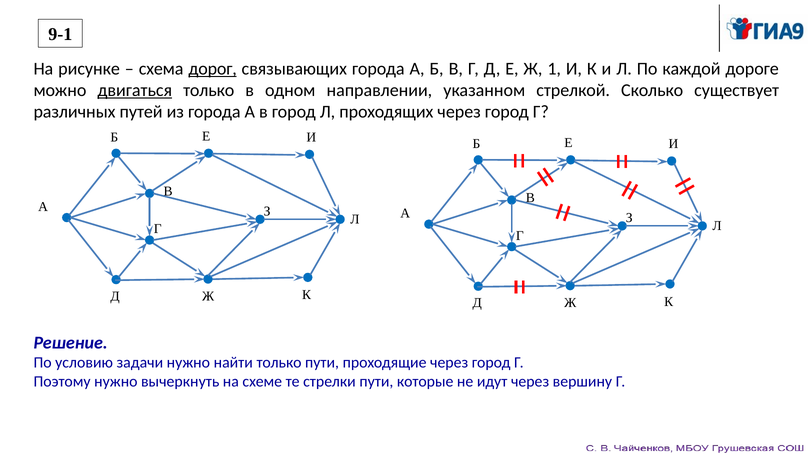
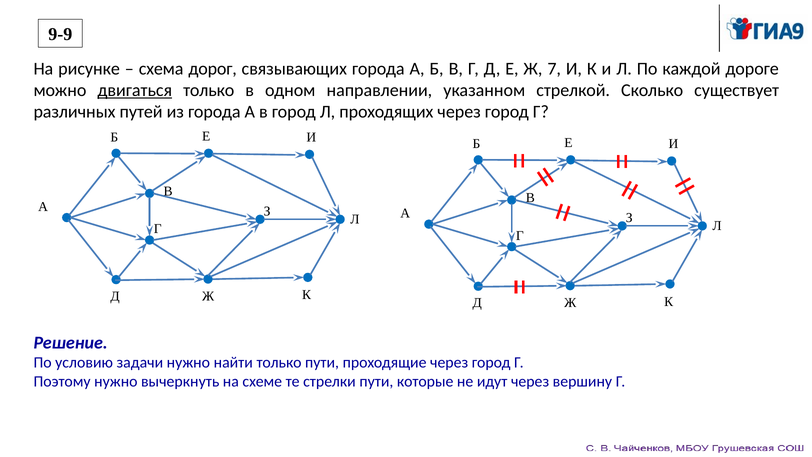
9-1: 9-1 -> 9-9
дорог underline: present -> none
1: 1 -> 7
